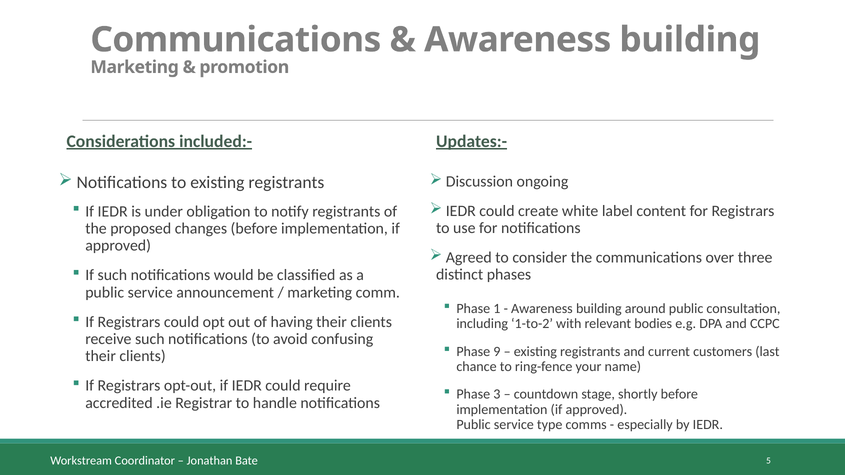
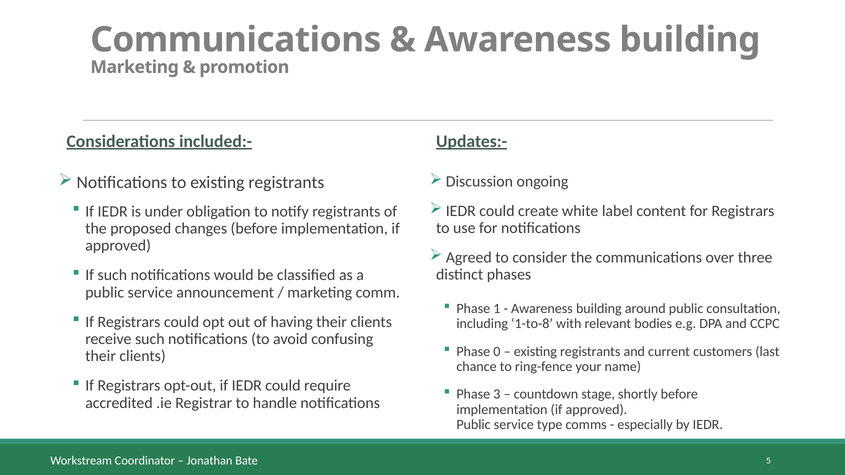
1-to-2: 1-to-2 -> 1-to-8
9: 9 -> 0
